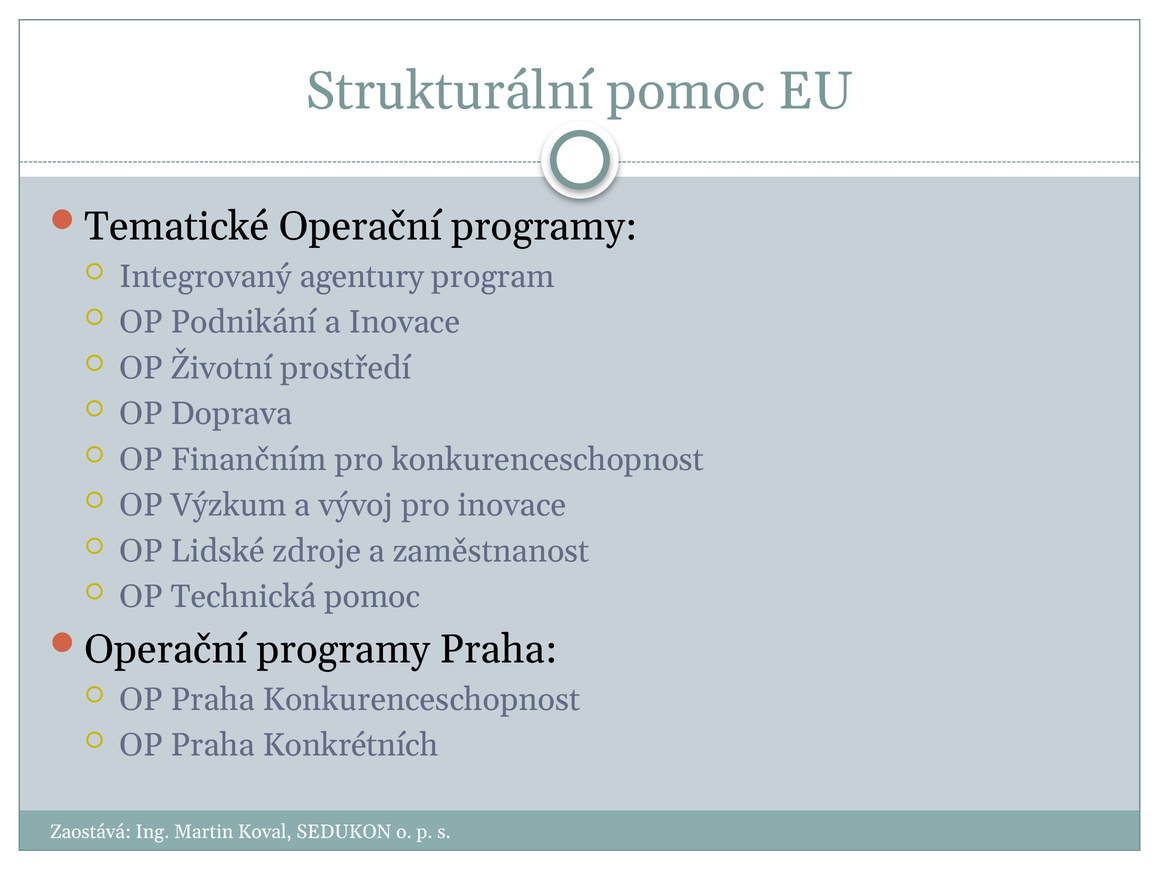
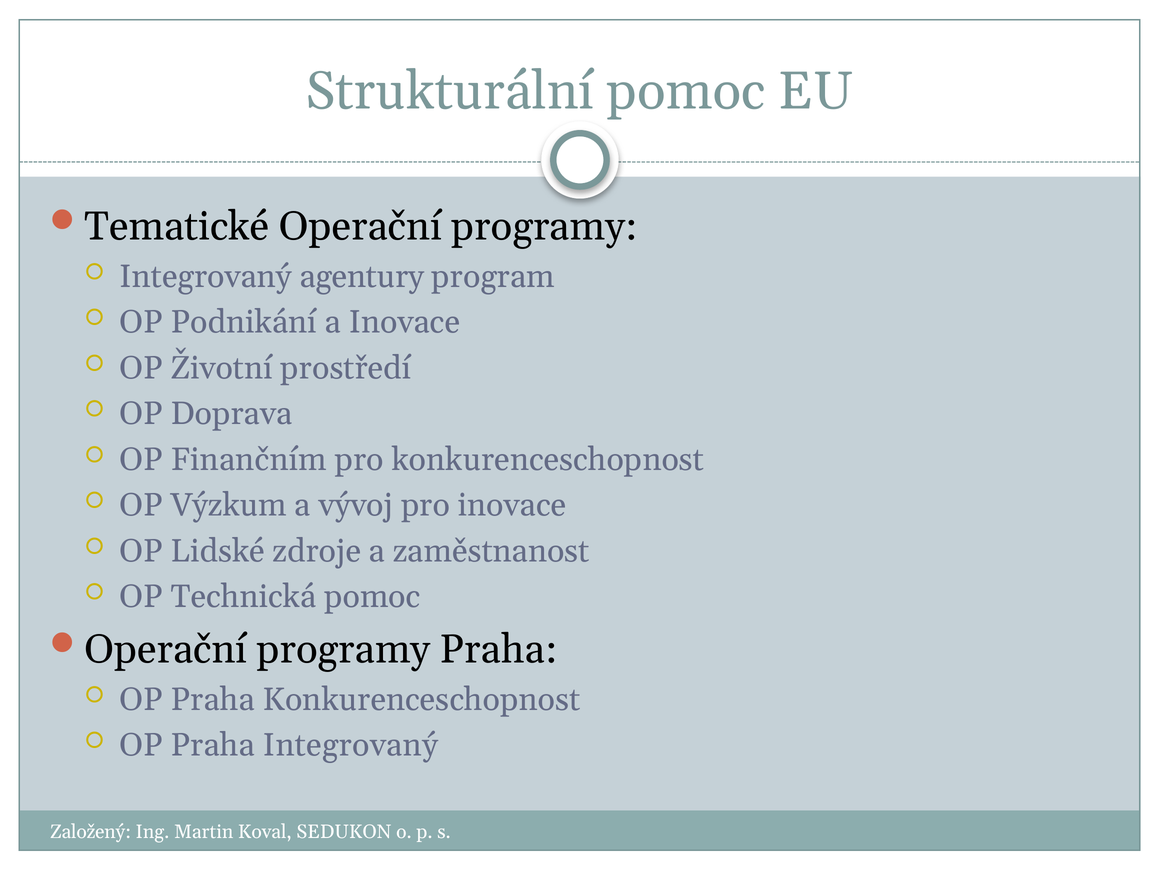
Praha Konkrétních: Konkrétních -> Integrovaný
Zaostává: Zaostává -> Založený
